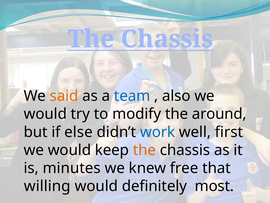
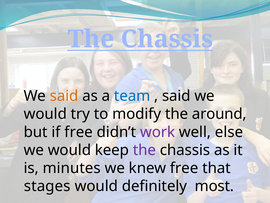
also at (176, 96): also -> said
if else: else -> free
work colour: blue -> purple
first: first -> else
the at (144, 150) colour: orange -> purple
willing: willing -> stages
